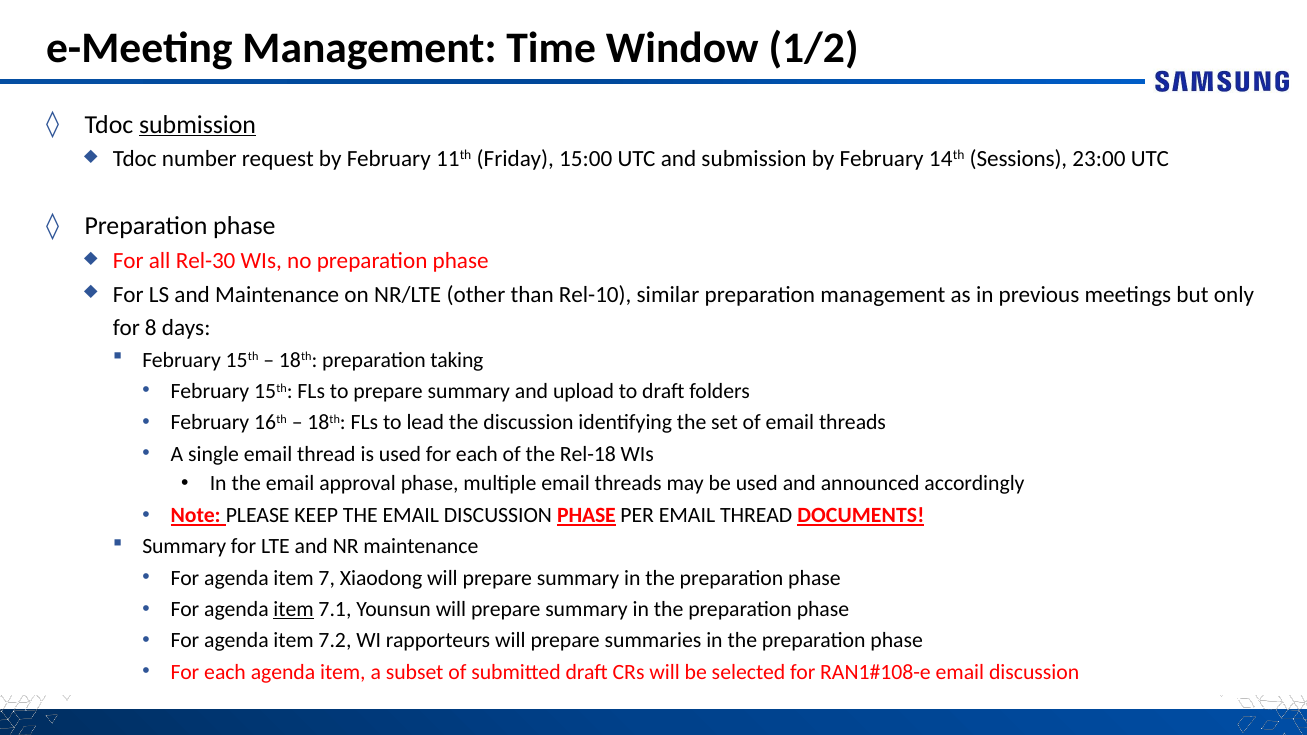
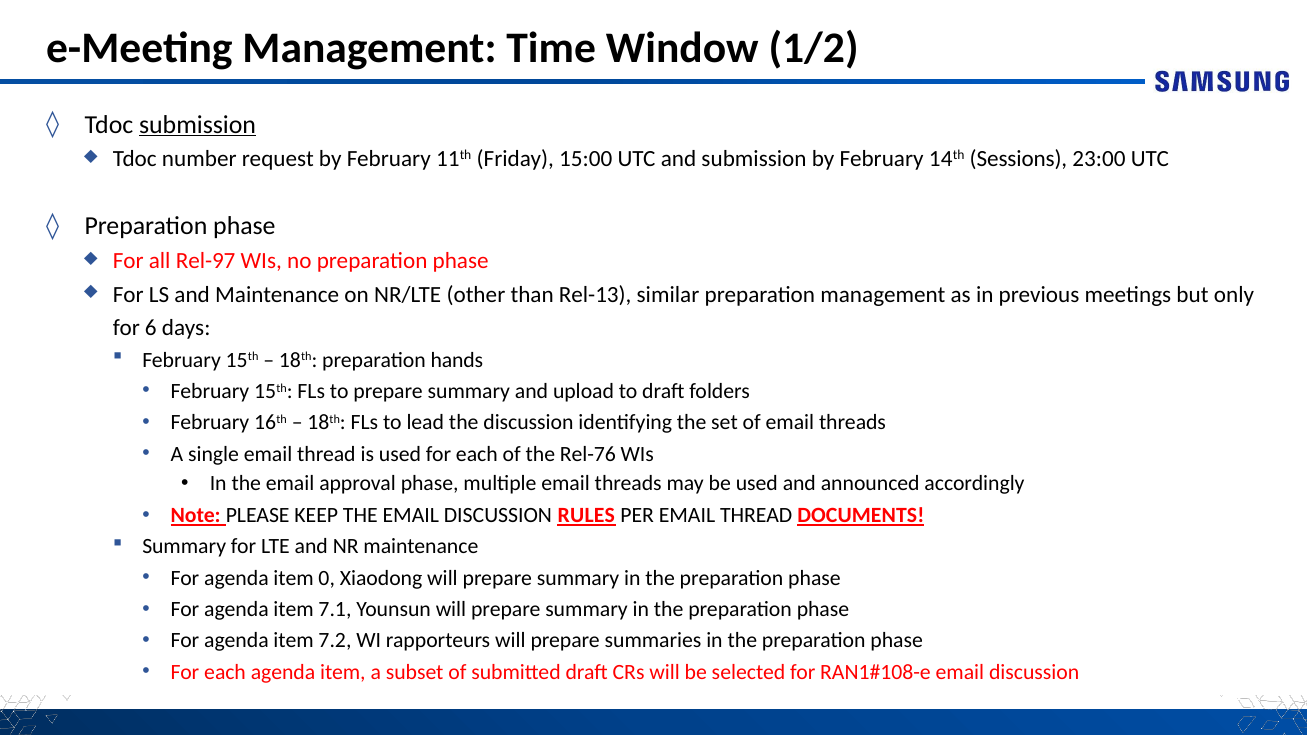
Rel-30: Rel-30 -> Rel-97
Rel-10: Rel-10 -> Rel-13
8: 8 -> 6
taking: taking -> hands
Rel-18: Rel-18 -> Rel-76
DISCUSSION PHASE: PHASE -> RULES
7: 7 -> 0
item at (294, 610) underline: present -> none
